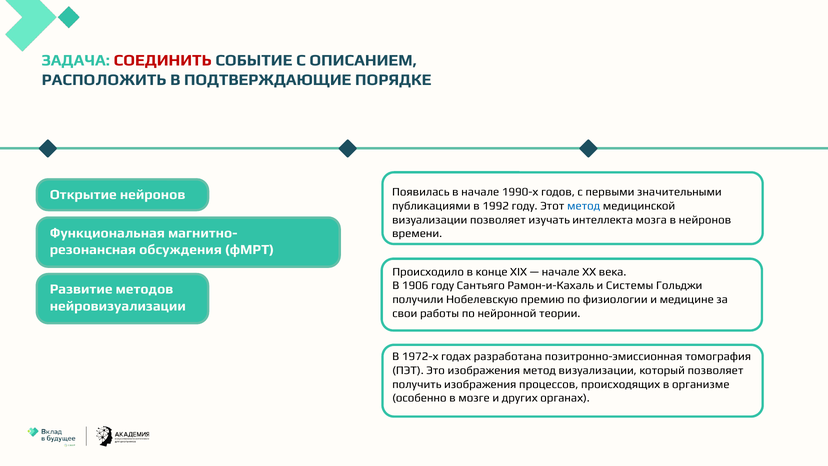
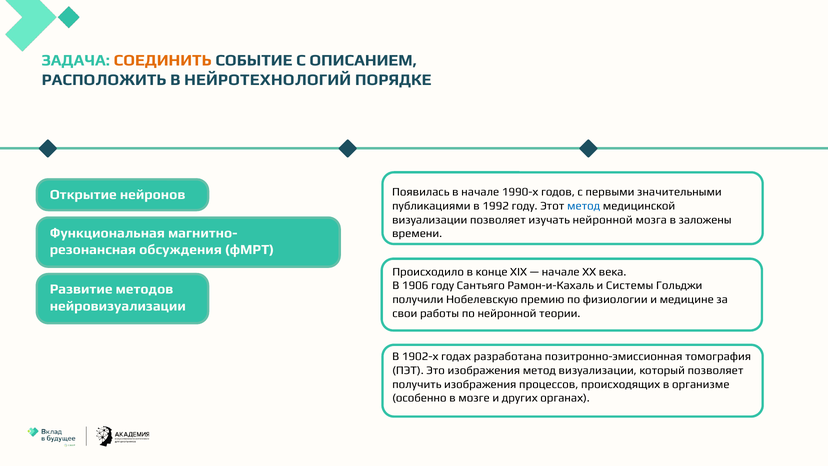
СОЕДИНИТЬ colour: red -> orange
ПОДТВЕРЖДАЮЩИЕ: ПОДТВЕРЖДАЮЩИЕ -> НЕЙРОТЕХНОЛОГИЙ
изучать интеллекта: интеллекта -> нейронной
в нейронов: нейронов -> заложены
1972-х: 1972-х -> 1902-х
